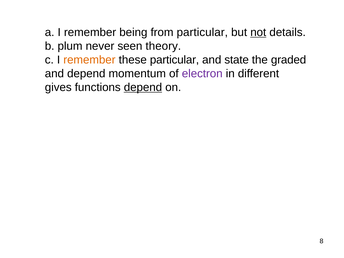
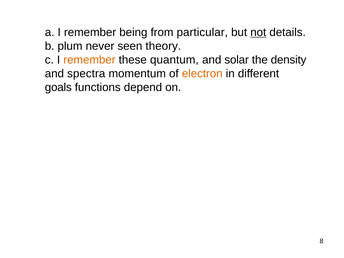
these particular: particular -> quantum
state: state -> solar
graded: graded -> density
and depend: depend -> spectra
electron colour: purple -> orange
gives: gives -> goals
depend at (143, 87) underline: present -> none
